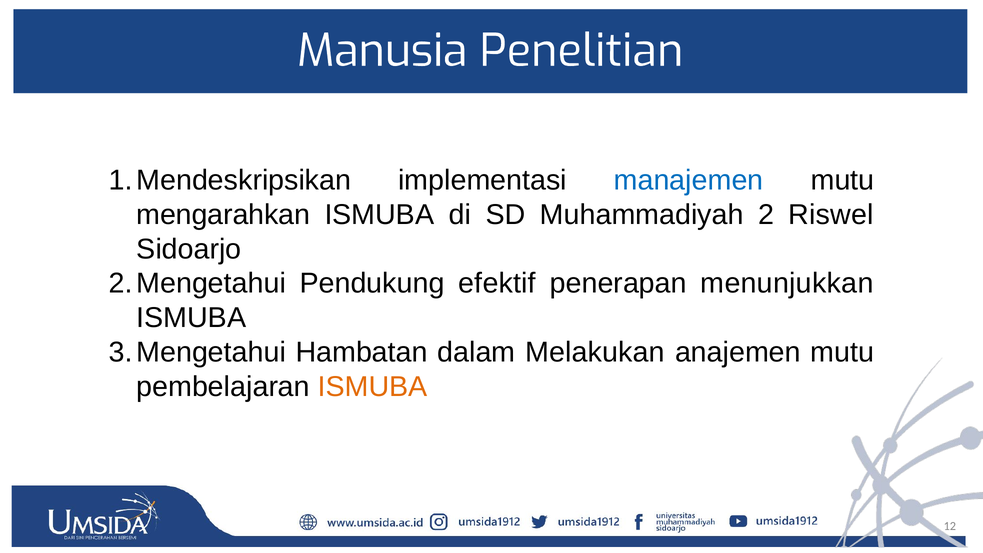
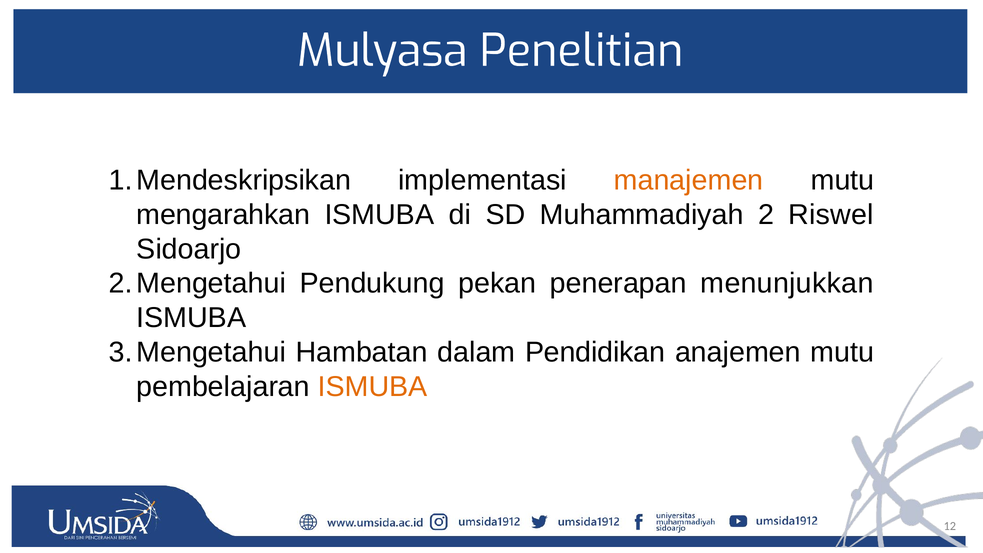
Manusia: Manusia -> Mulyasa
manajemen colour: blue -> orange
efektif: efektif -> pekan
Melakukan: Melakukan -> Pendidikan
